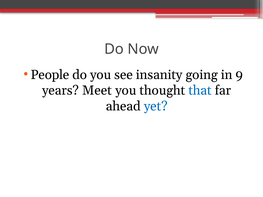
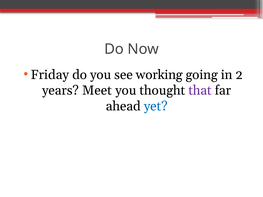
People: People -> Friday
insanity: insanity -> working
9: 9 -> 2
that colour: blue -> purple
